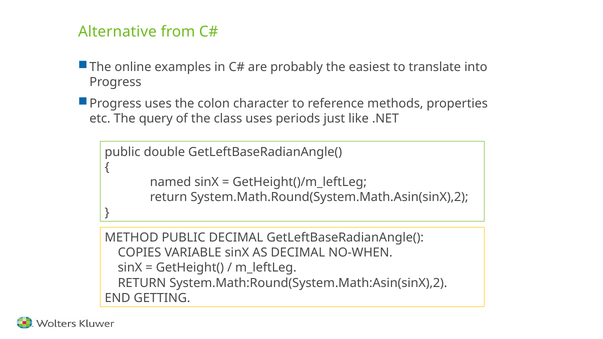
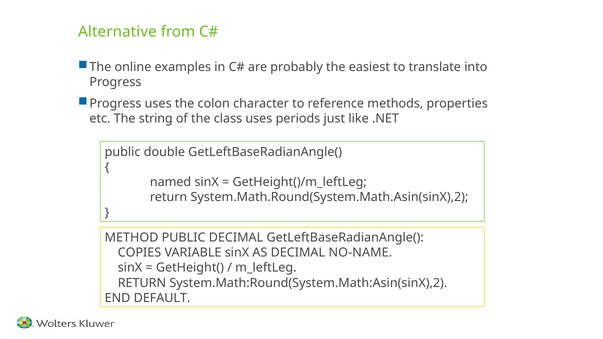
query: query -> string
NO-WHEN: NO-WHEN -> NO-NAME
GETTING: GETTING -> DEFAULT
